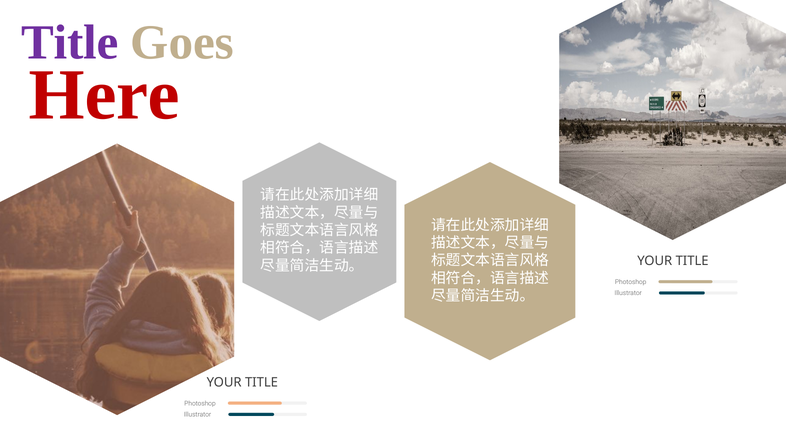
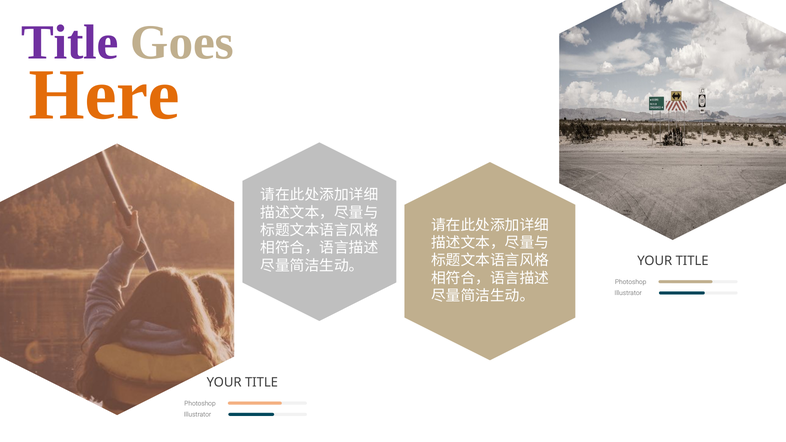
Here colour: red -> orange
